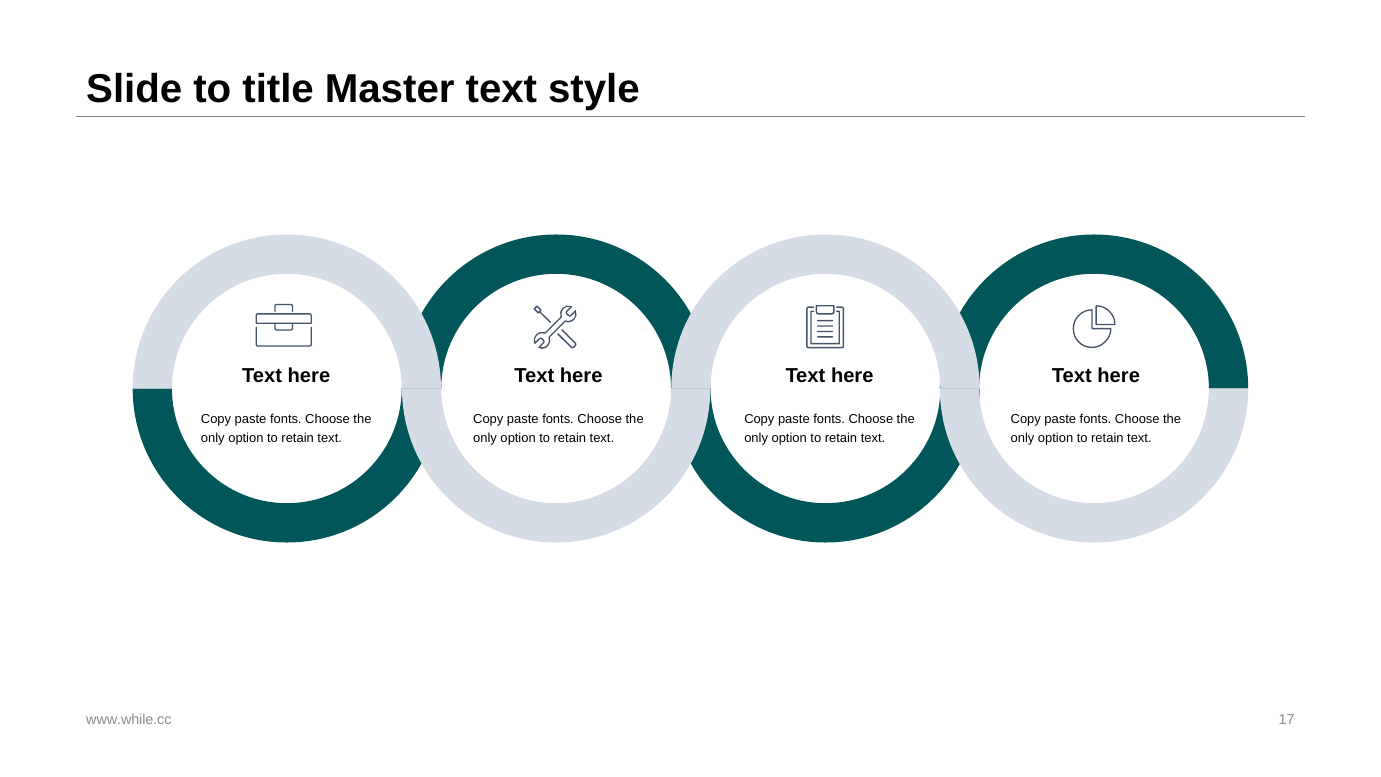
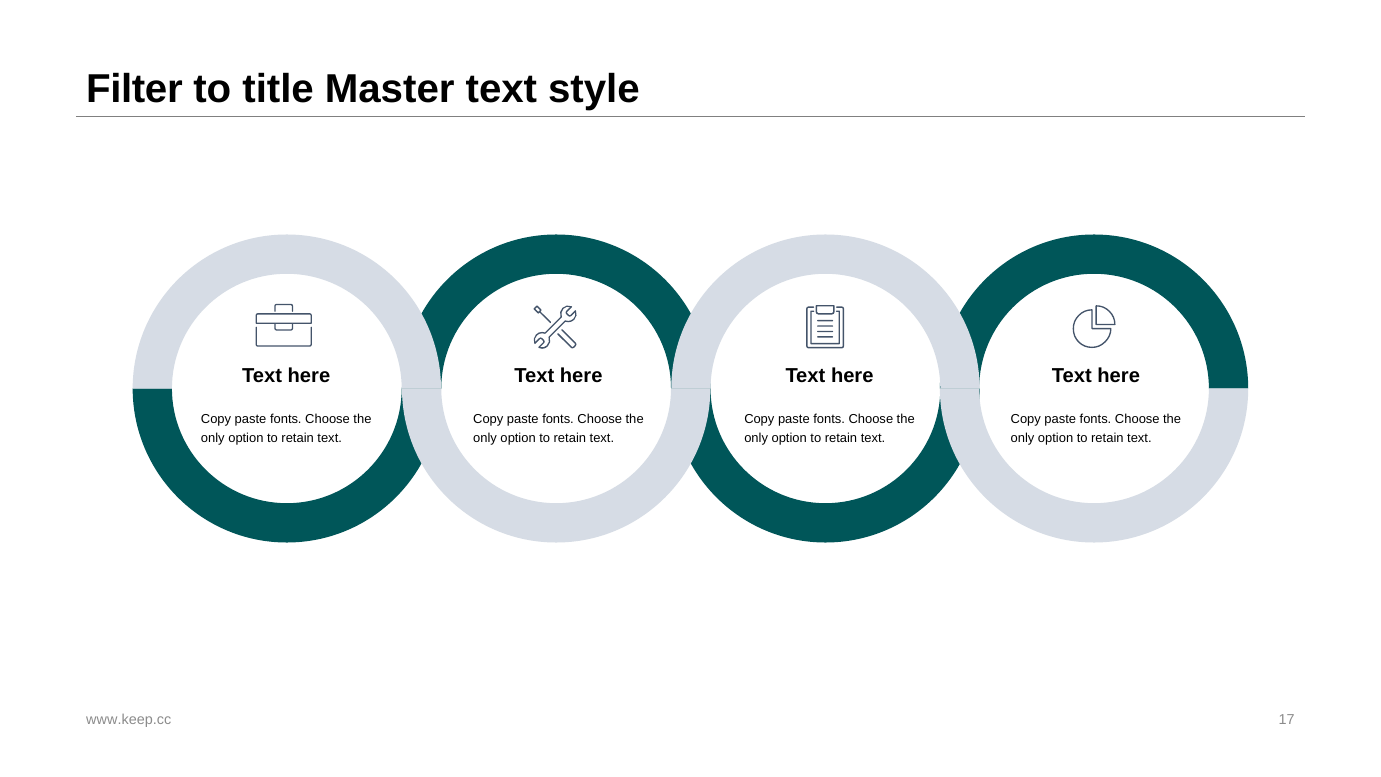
Slide: Slide -> Filter
www.while.cc: www.while.cc -> www.keep.cc
